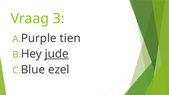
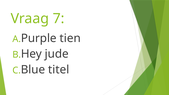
3: 3 -> 7
jude underline: present -> none
ezel: ezel -> titel
